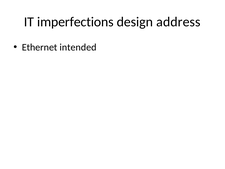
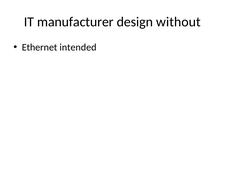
imperfections: imperfections -> manufacturer
address: address -> without
